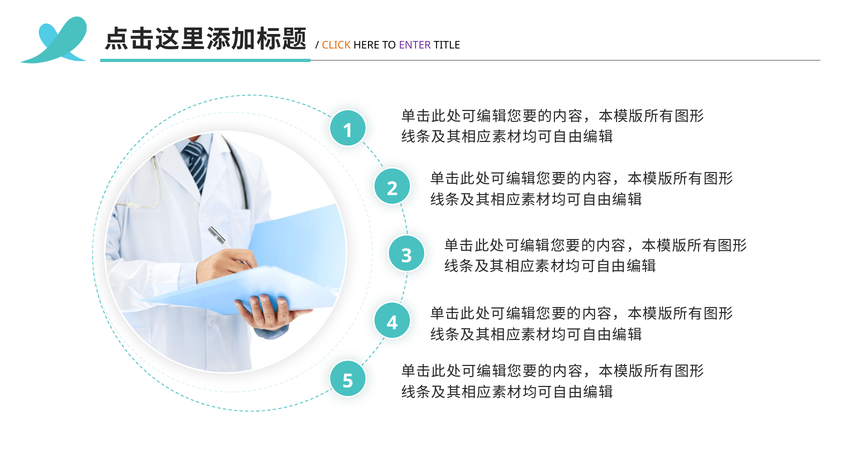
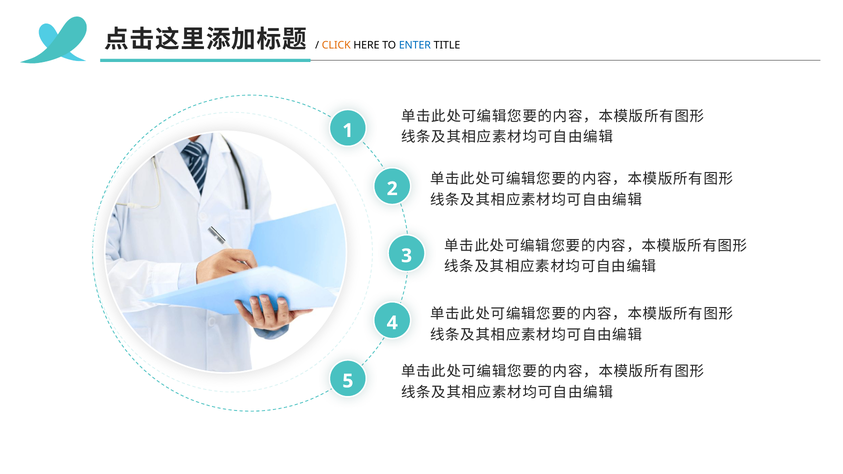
ENTER colour: purple -> blue
